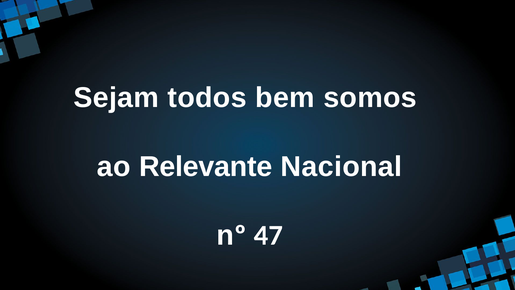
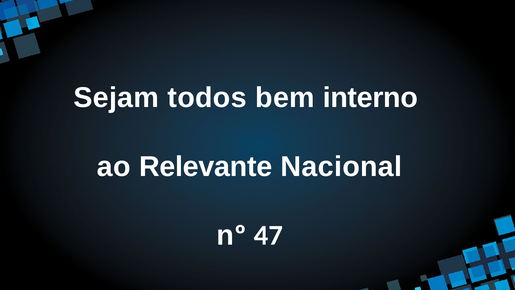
somos: somos -> interno
